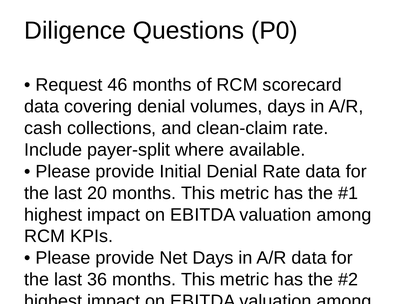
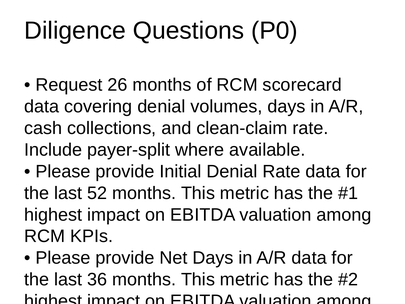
46: 46 -> 26
20: 20 -> 52
